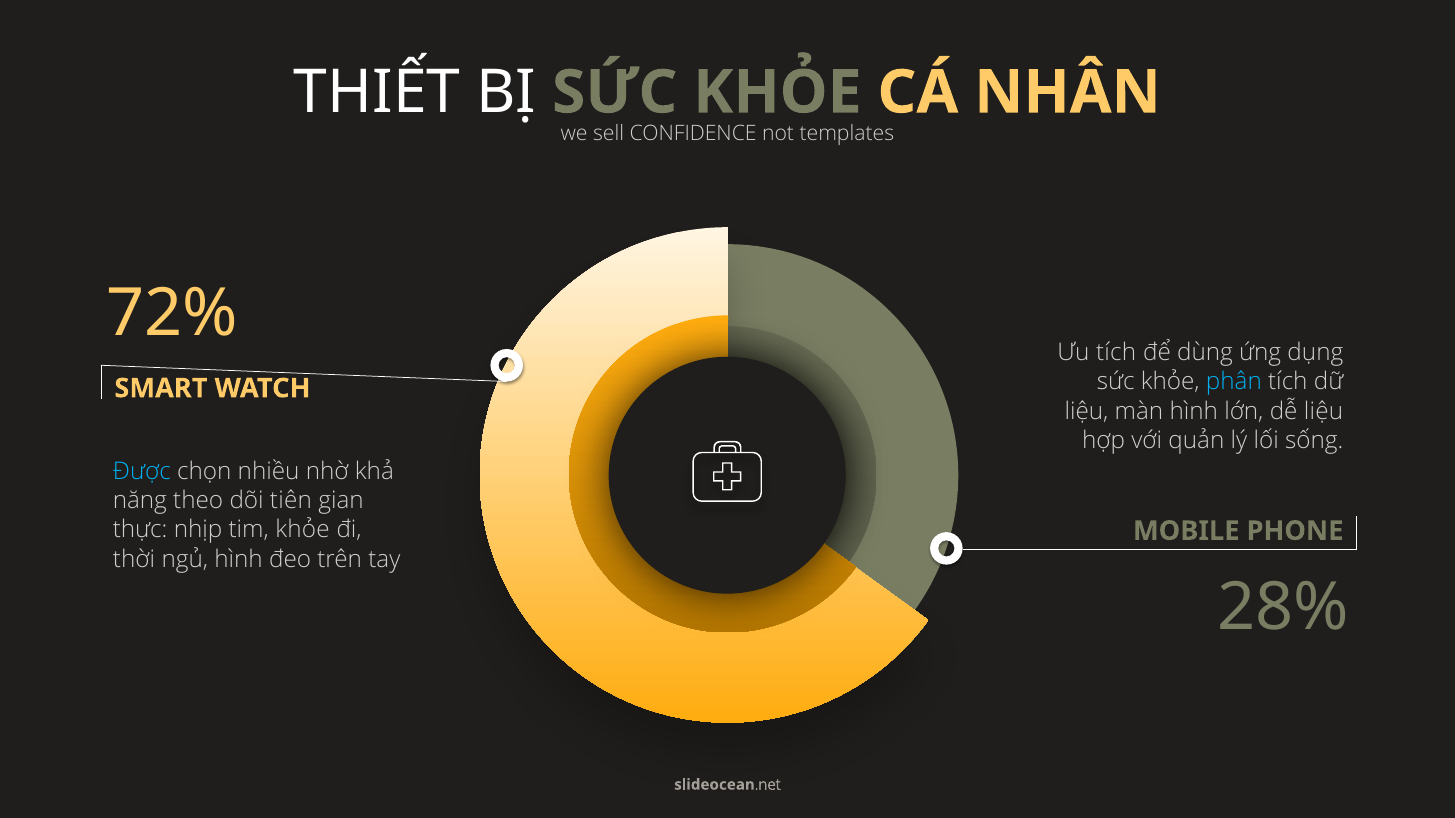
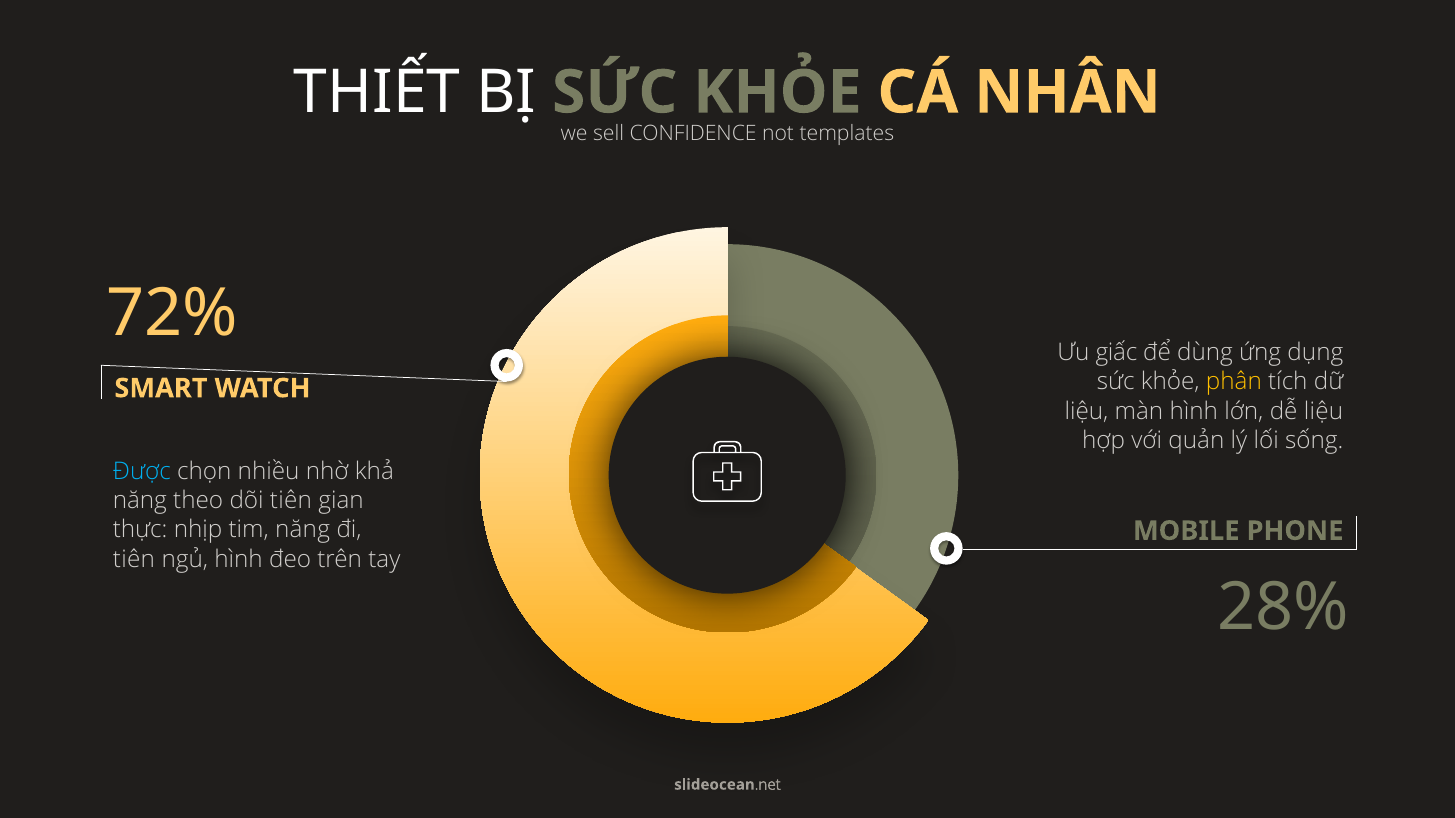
Ưu tích: tích -> giấc
phân colour: light blue -> yellow
tim khỏe: khỏe -> năng
thời at (134, 559): thời -> tiên
